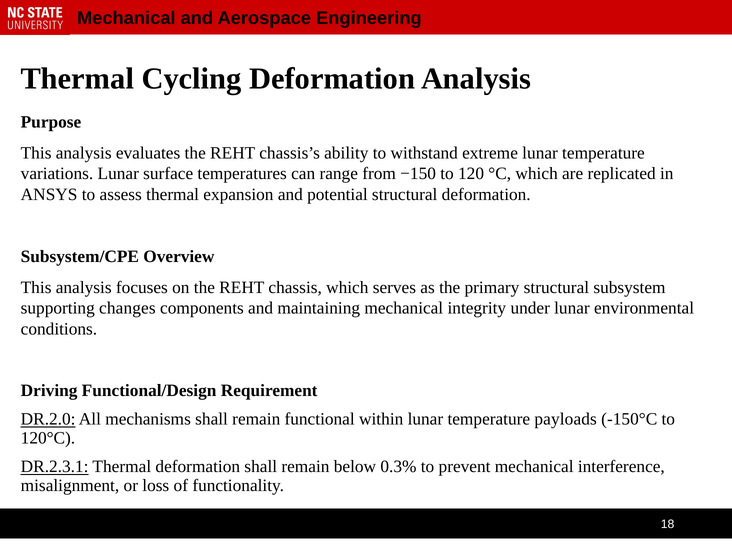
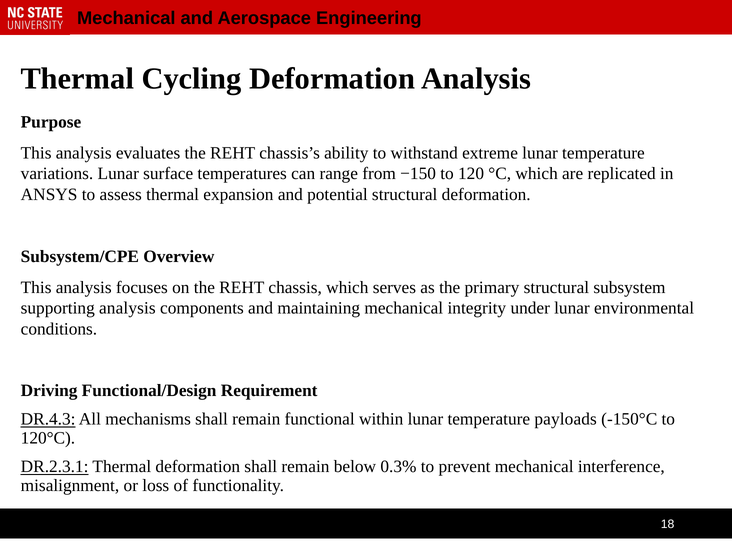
supporting changes: changes -> analysis
DR.2.0: DR.2.0 -> DR.4.3
